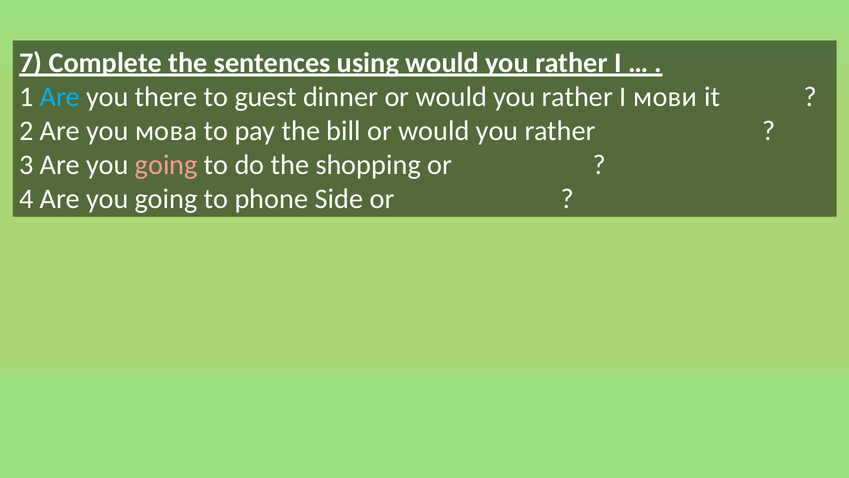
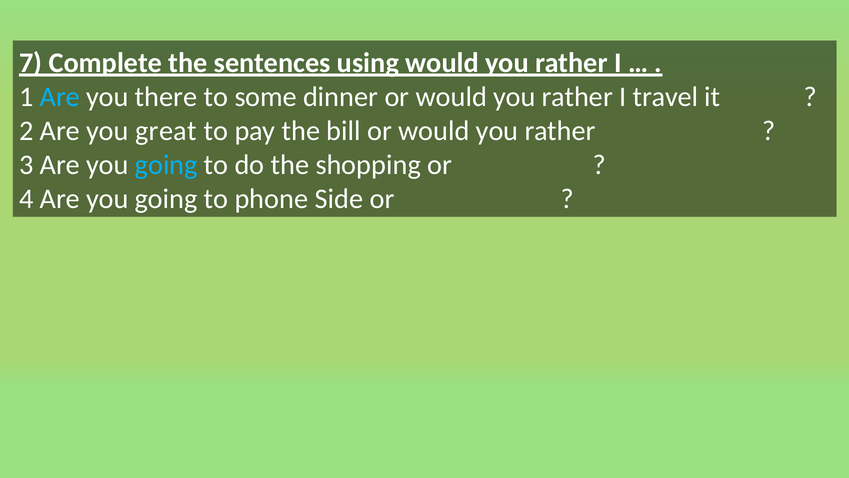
guest: guest -> some
мови: мови -> travel
мова: мова -> great
going at (166, 165) colour: pink -> light blue
